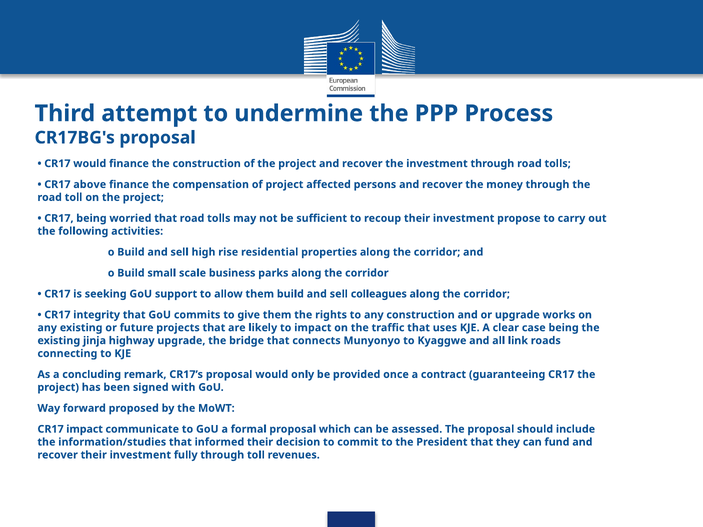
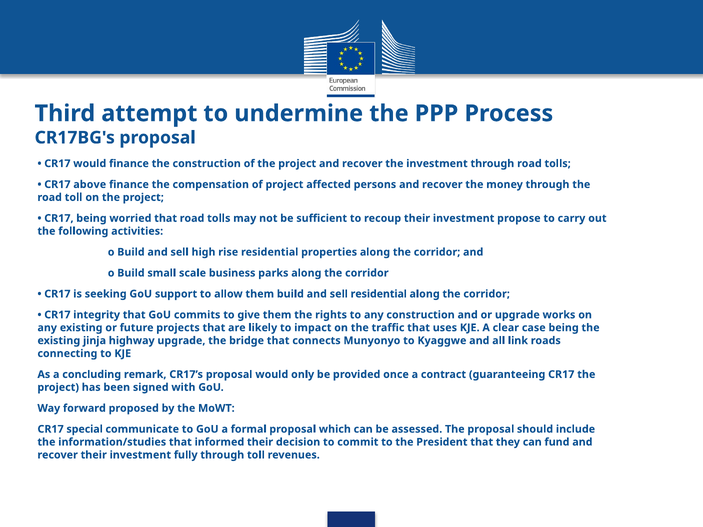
sell colleagues: colleagues -> residential
CR17 impact: impact -> special
